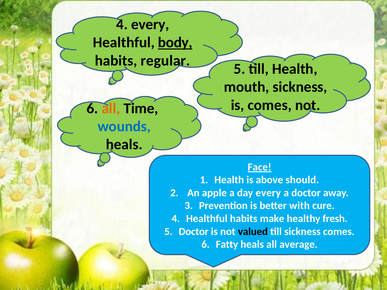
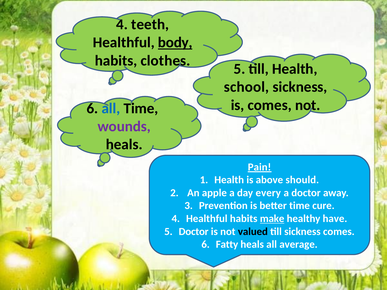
4 every: every -> teeth
regular: regular -> clothes
mouth: mouth -> school
all at (111, 108) colour: orange -> blue
wounds colour: blue -> purple
Face: Face -> Pain
better with: with -> time
make underline: none -> present
fresh: fresh -> have
